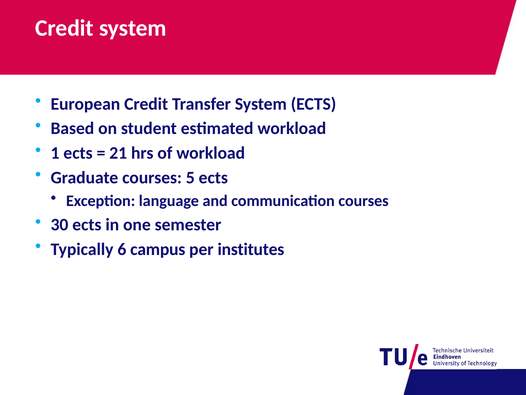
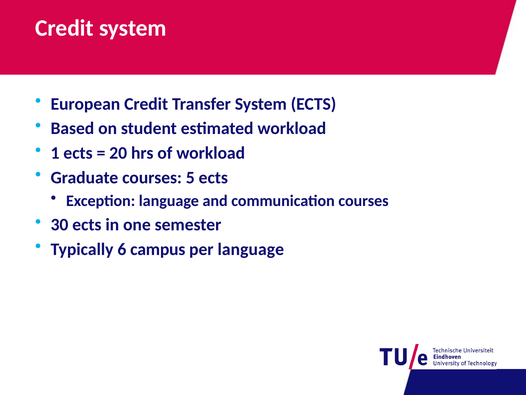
21: 21 -> 20
per institutes: institutes -> language
